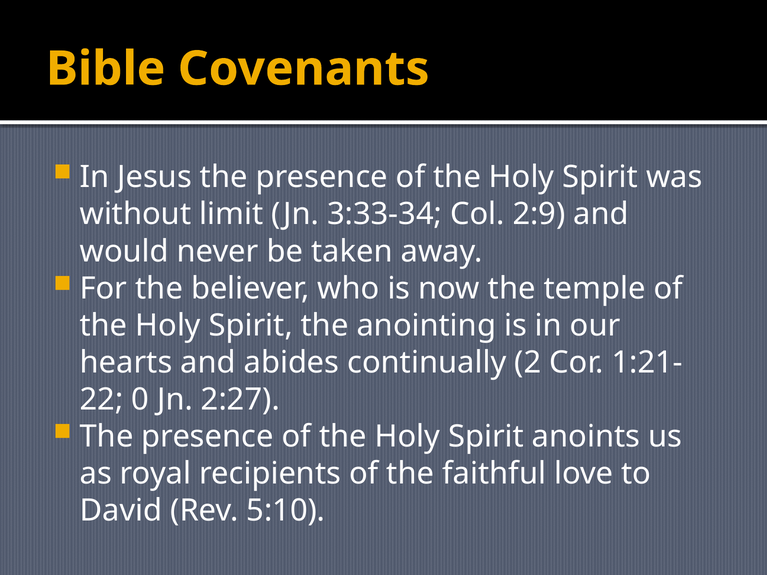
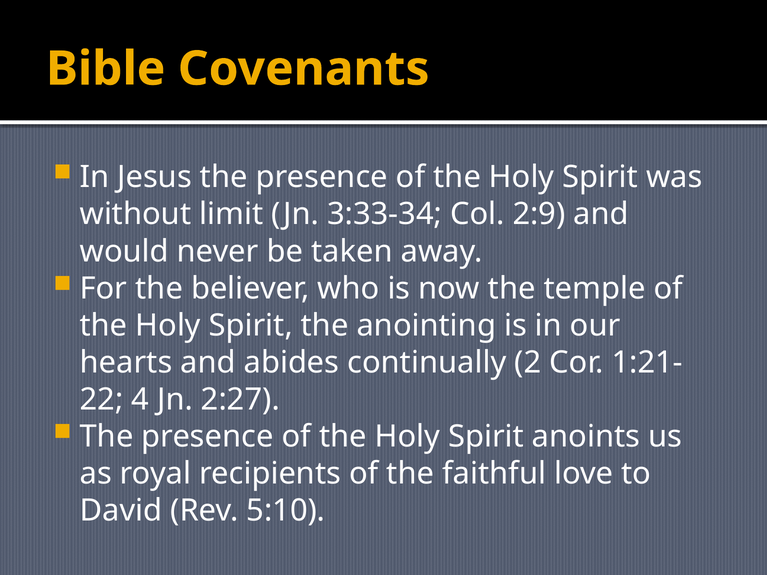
0: 0 -> 4
